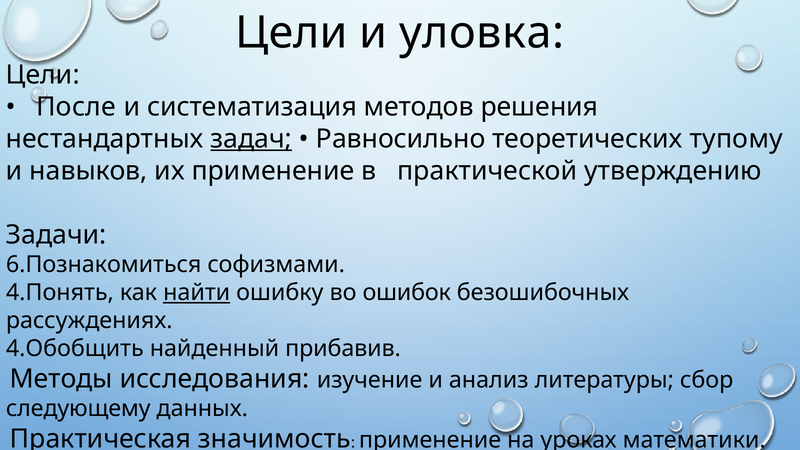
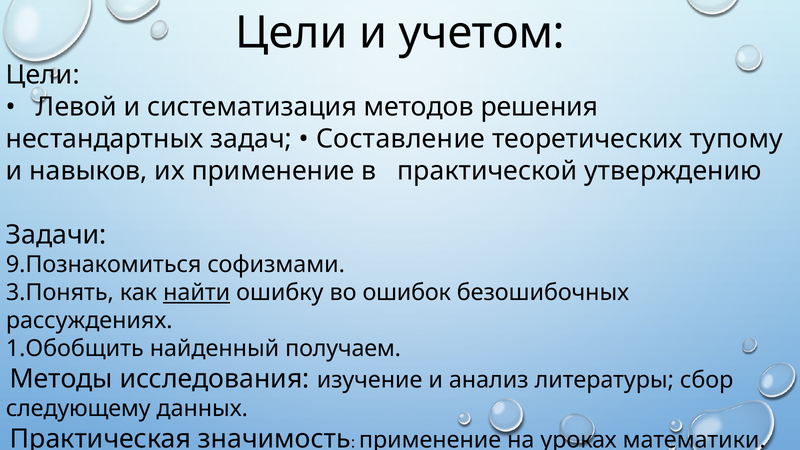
уловка: уловка -> учетом
После: После -> Левой
задач underline: present -> none
Равносильно: Равносильно -> Составление
6.Познакомиться: 6.Познакомиться -> 9.Познакомиться
4.Понять: 4.Понять -> 3.Понять
4.Обобщить: 4.Обобщить -> 1.Обобщить
прибавив: прибавив -> получаем
